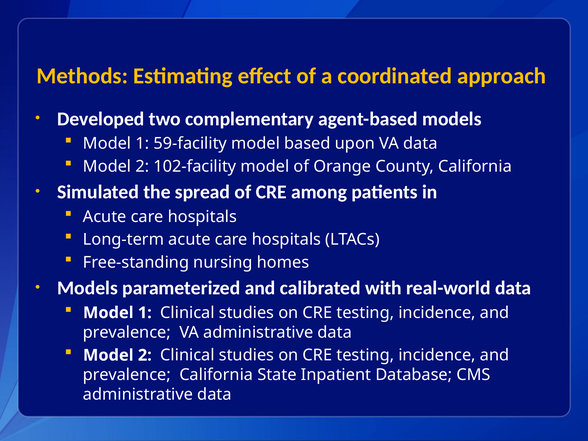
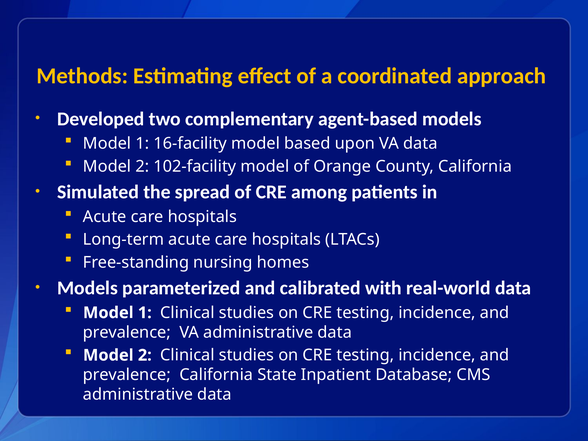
59-facility: 59-facility -> 16-facility
